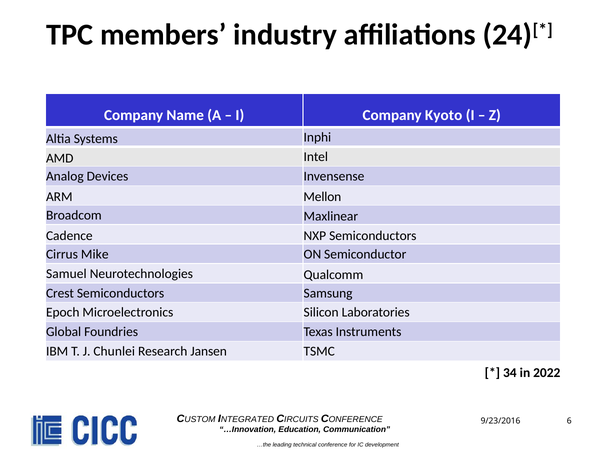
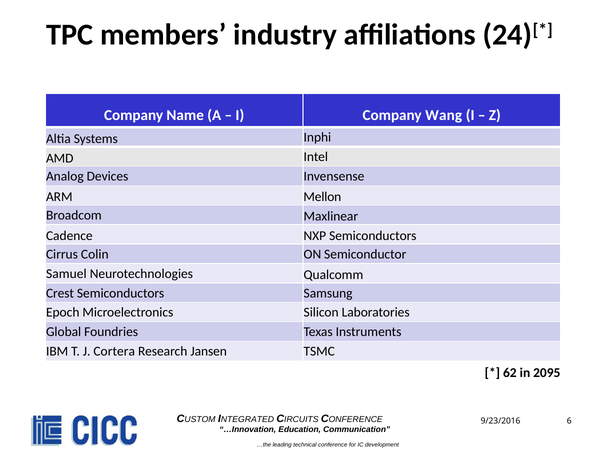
Kyoto: Kyoto -> Wang
Mike: Mike -> Colin
Chunlei: Chunlei -> Cortera
34: 34 -> 62
2022: 2022 -> 2095
